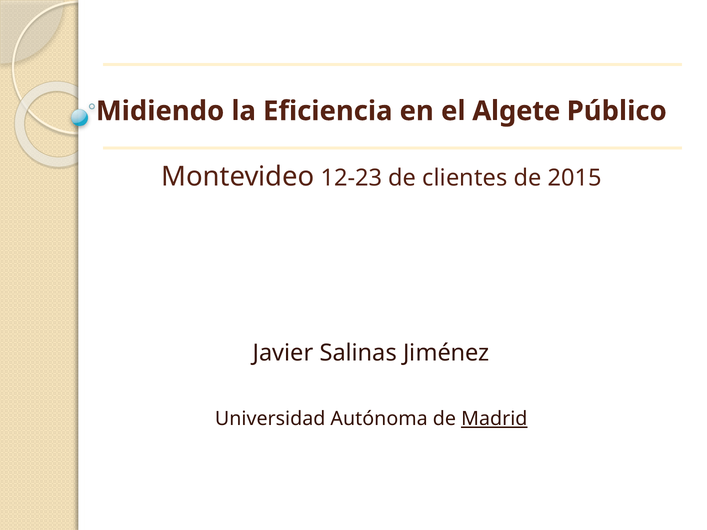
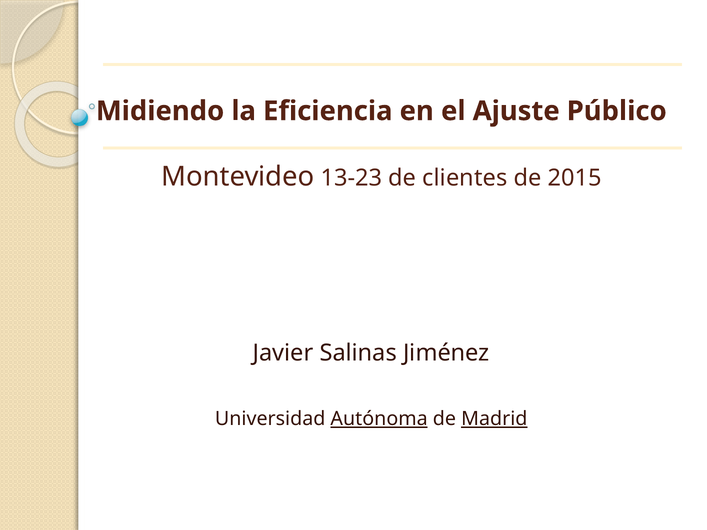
Algete: Algete -> Ajuste
12-23: 12-23 -> 13-23
Autónoma underline: none -> present
